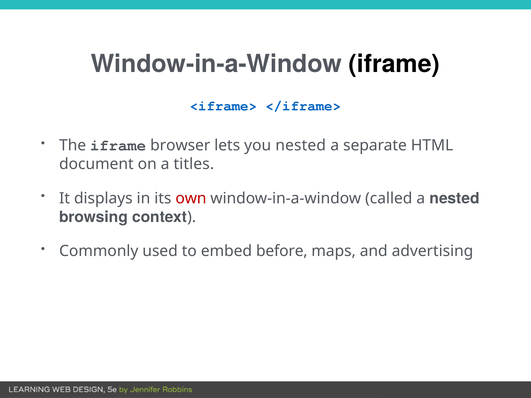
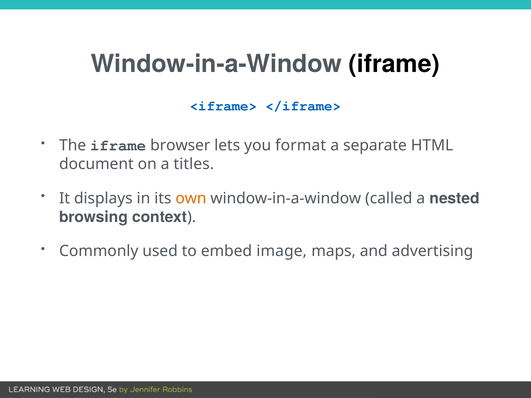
you nested: nested -> format
own colour: red -> orange
before: before -> image
